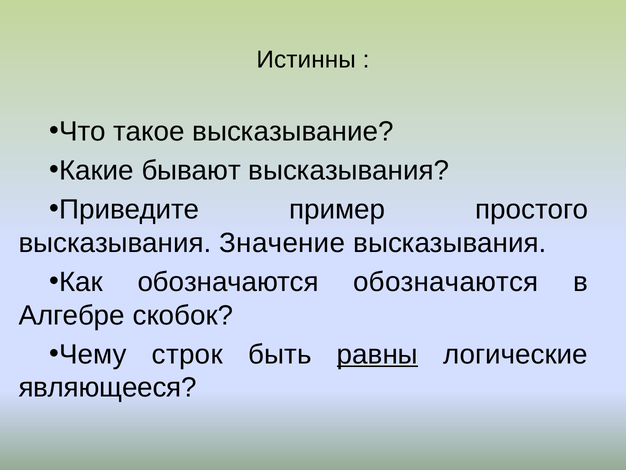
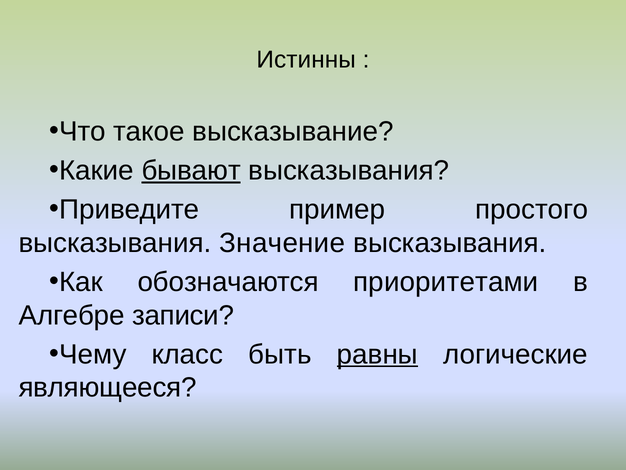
бывают underline: none -> present
обозначаются обозначаются: обозначаются -> приоритетами
скобок: скобок -> записи
строк: строк -> класс
